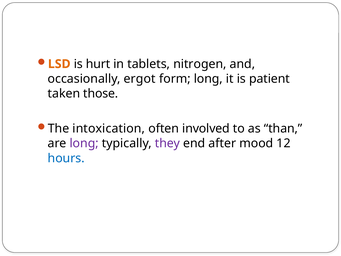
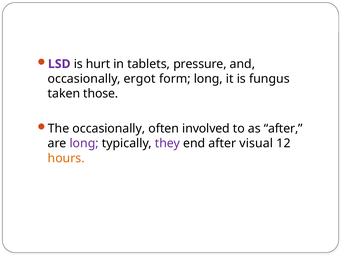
LSD colour: orange -> purple
nitrogen: nitrogen -> pressure
patient: patient -> fungus
The intoxication: intoxication -> occasionally
as than: than -> after
mood: mood -> visual
hours colour: blue -> orange
